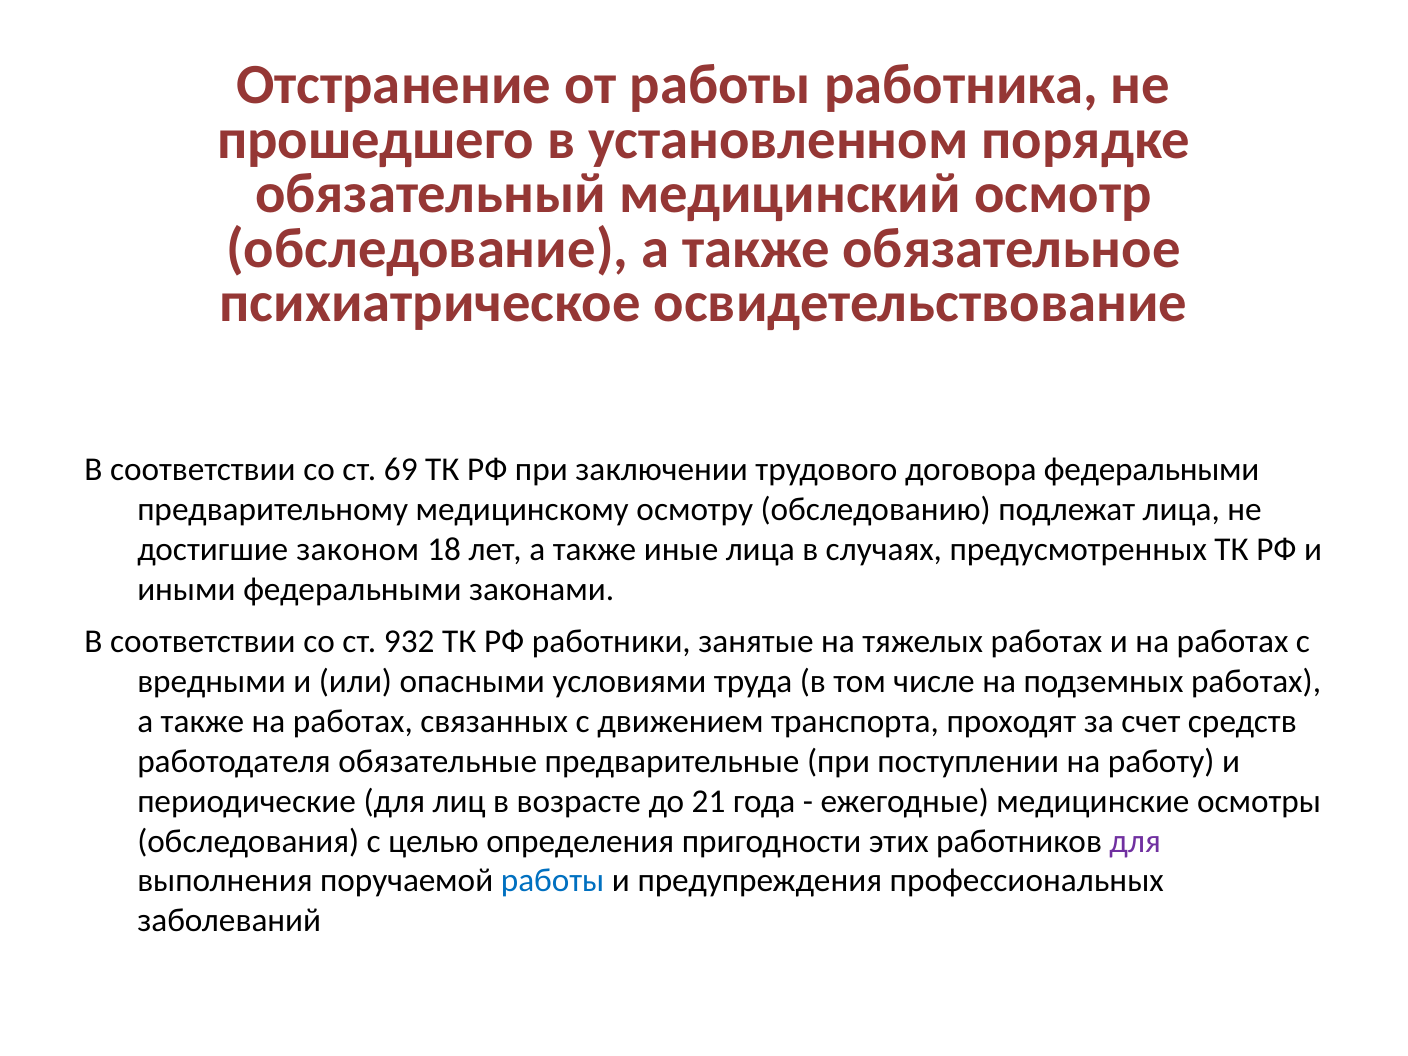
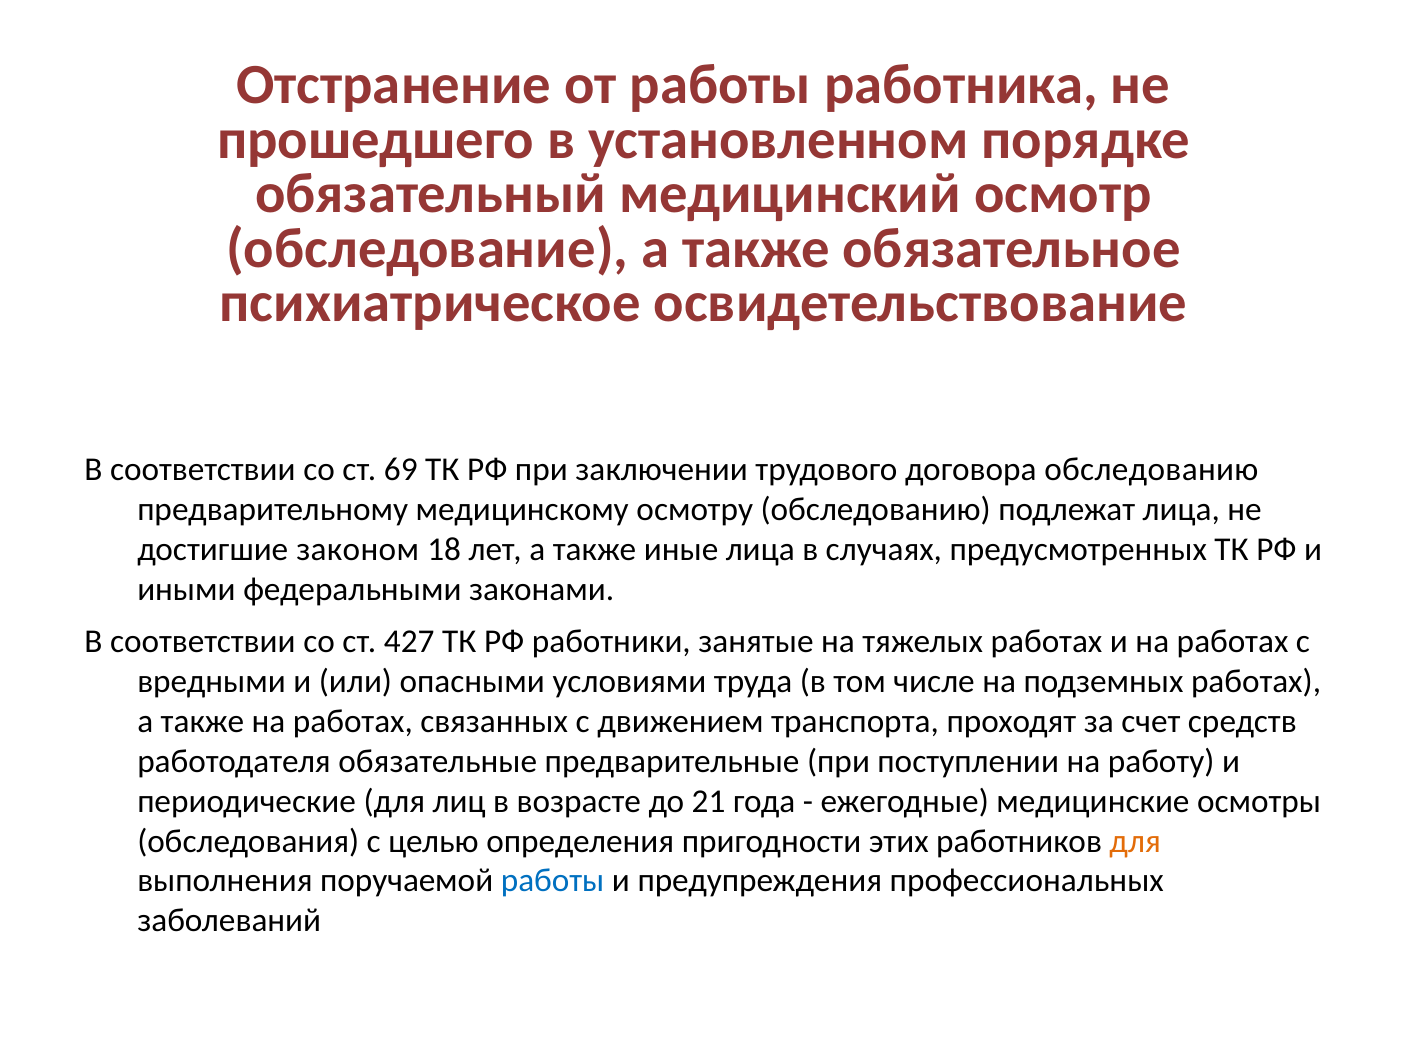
договора федеральными: федеральными -> обследованию
932: 932 -> 427
для at (1135, 841) colour: purple -> orange
